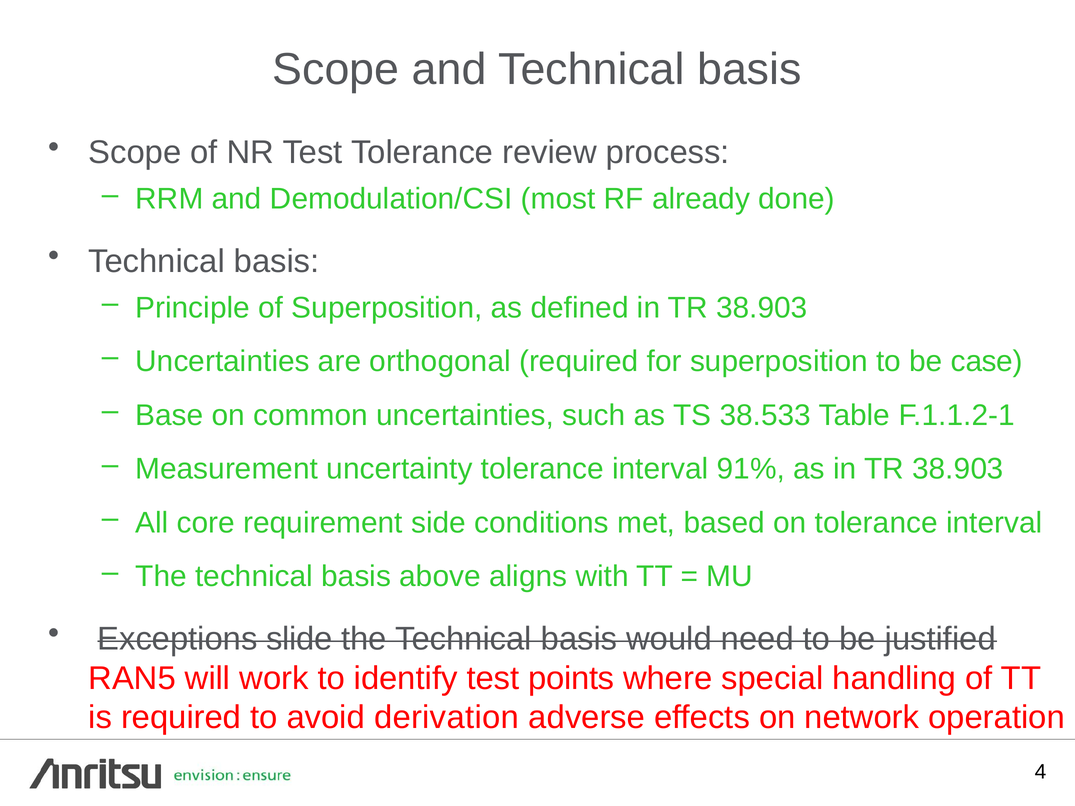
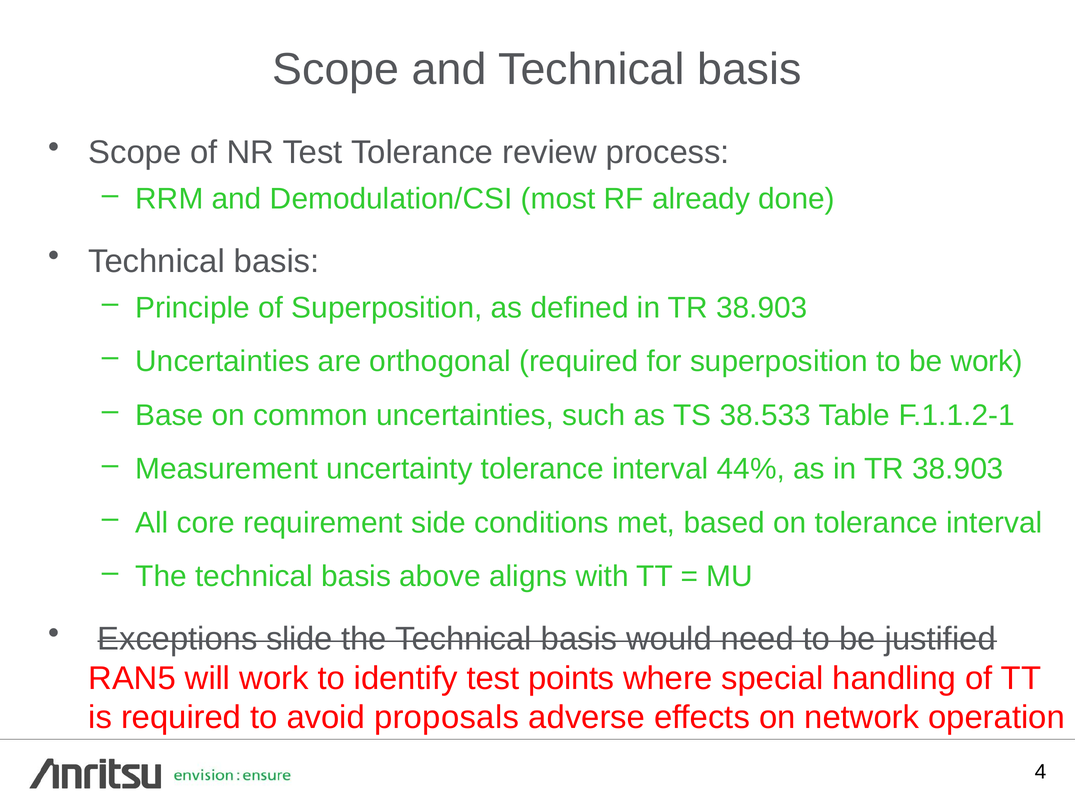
be case: case -> work
91%: 91% -> 44%
derivation: derivation -> proposals
